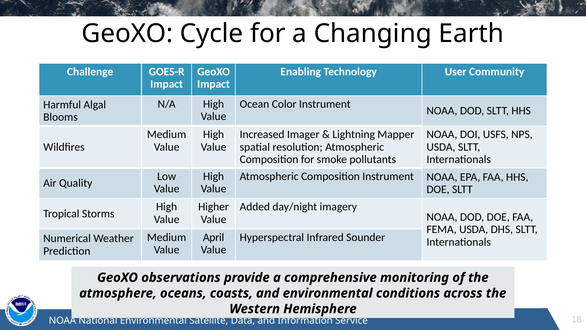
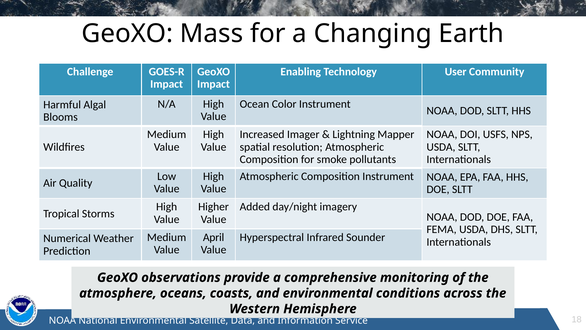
Cycle: Cycle -> Mass
